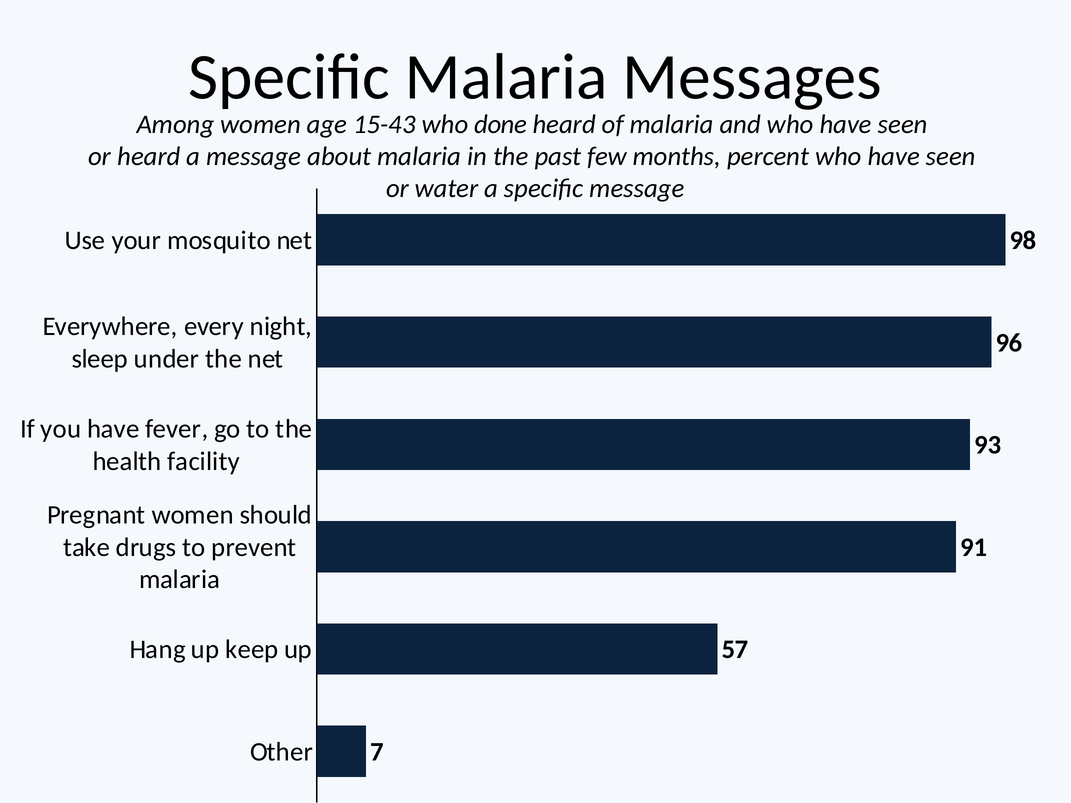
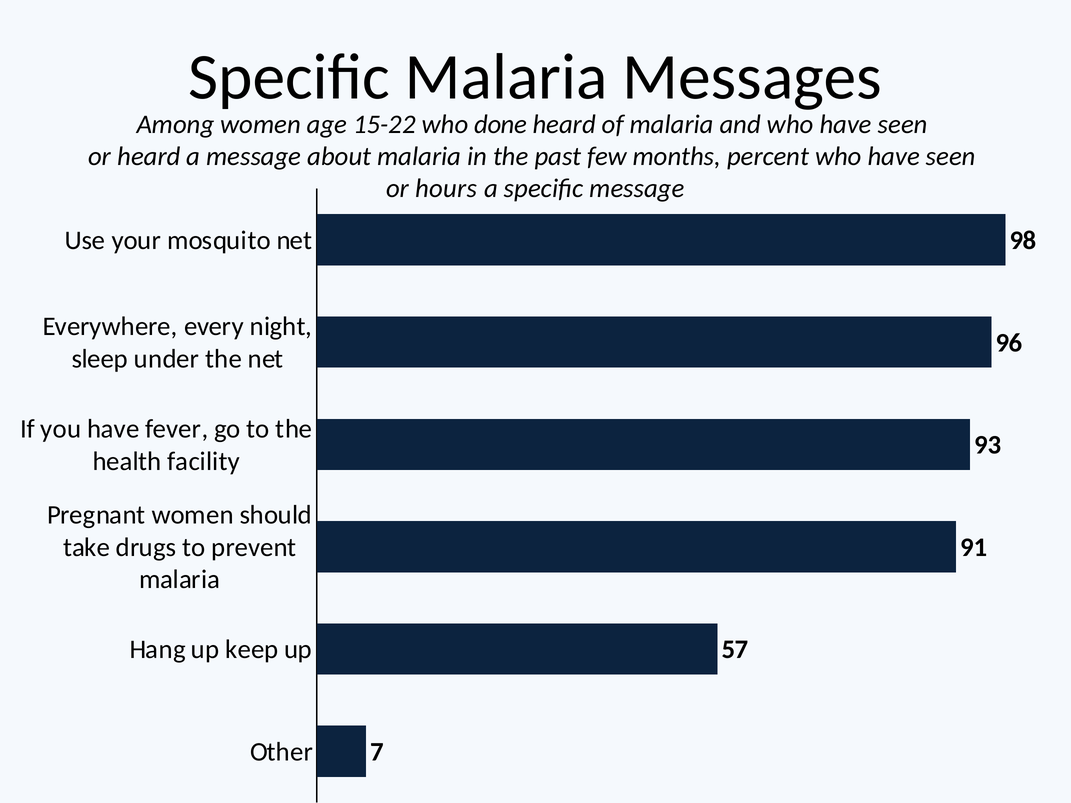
15-43: 15-43 -> 15-22
water: water -> hours
